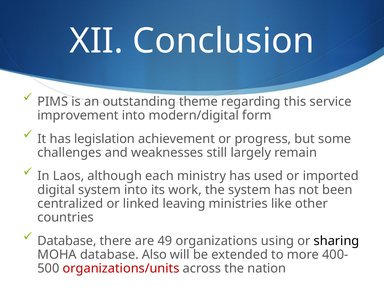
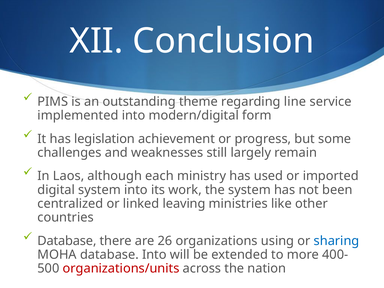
this: this -> line
improvement: improvement -> implemented
49: 49 -> 26
sharing colour: black -> blue
database Also: Also -> Into
